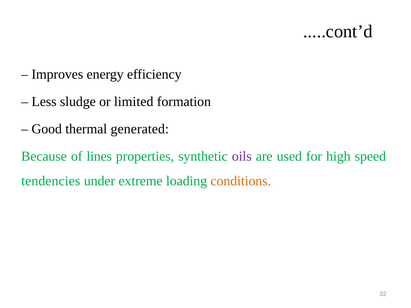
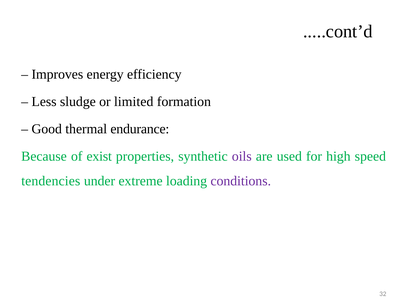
generated: generated -> endurance
lines: lines -> exist
conditions colour: orange -> purple
